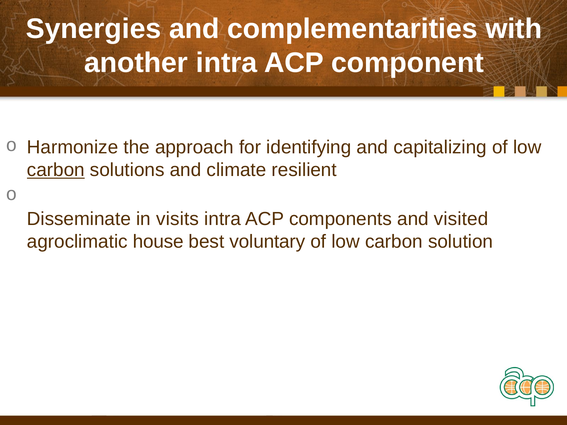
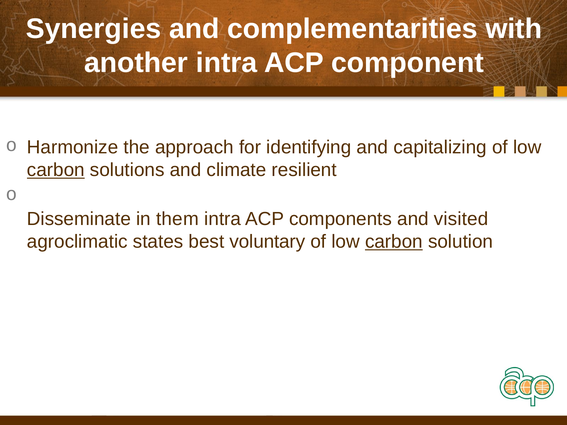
visits: visits -> them
house: house -> states
carbon at (394, 242) underline: none -> present
